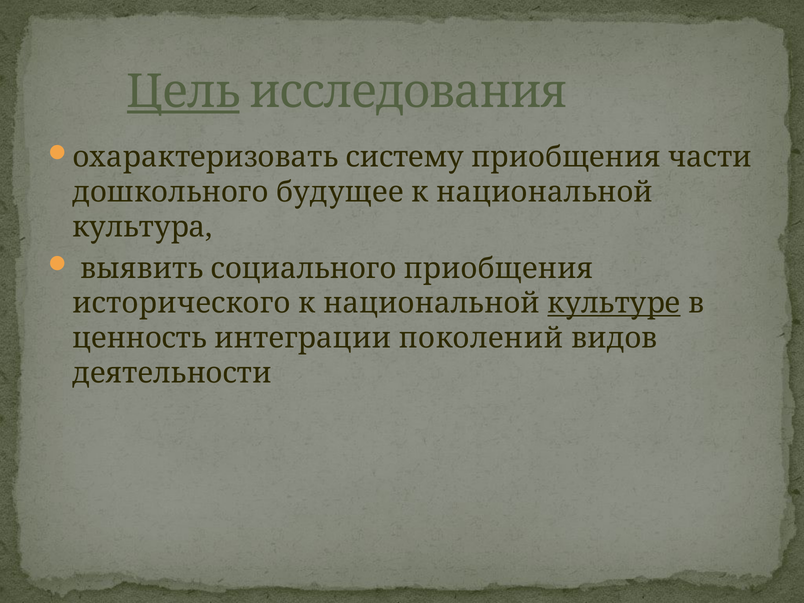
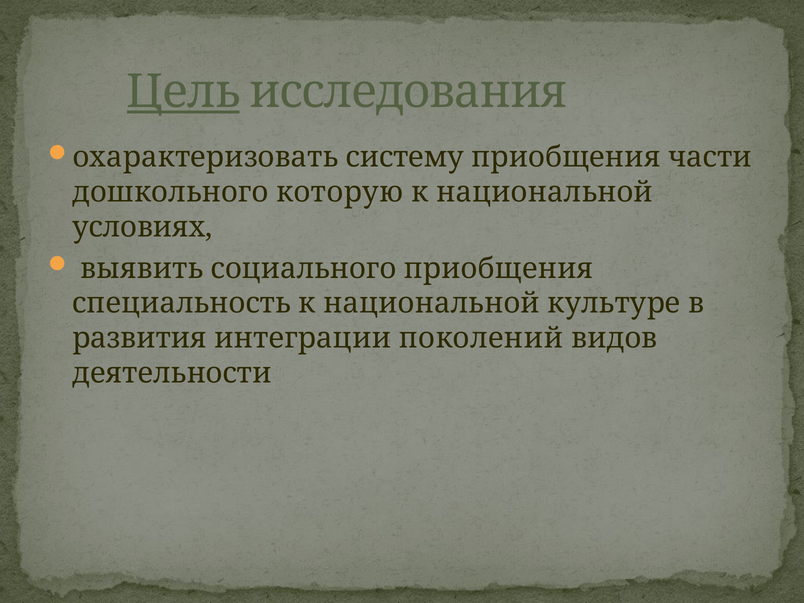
будущее: будущее -> которую
культура: культура -> условиях
исторического: исторического -> специальность
культуре underline: present -> none
ценность: ценность -> развития
